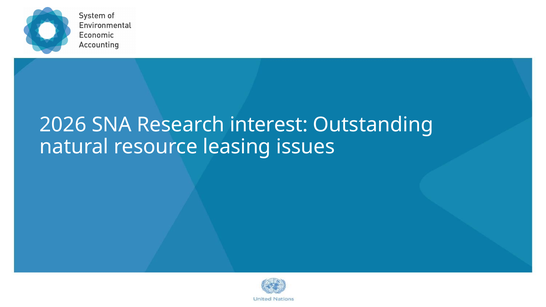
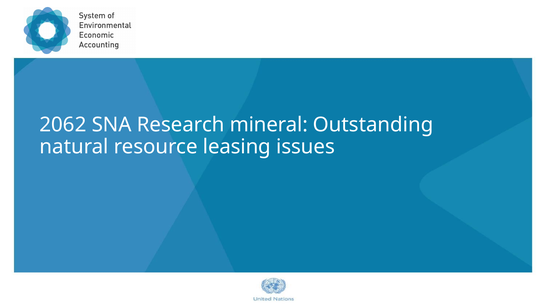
2026: 2026 -> 2062
interest: interest -> mineral
